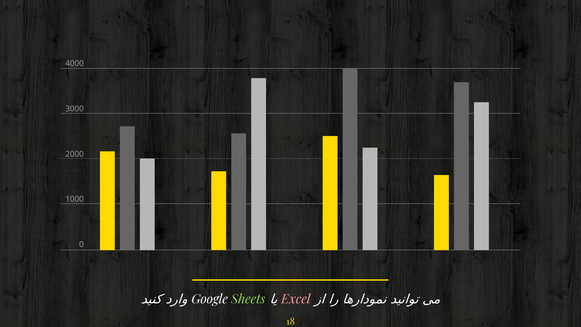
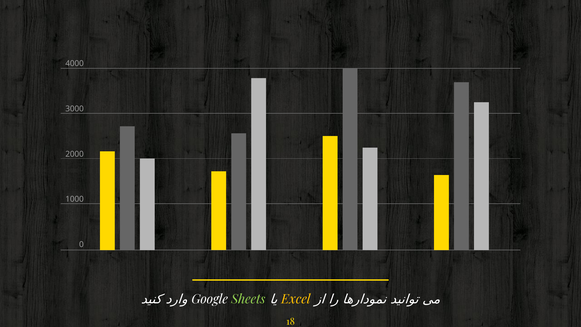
Excel colour: pink -> yellow
